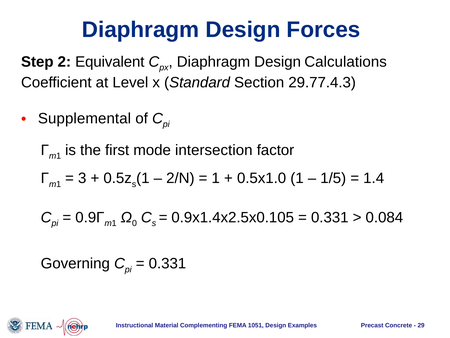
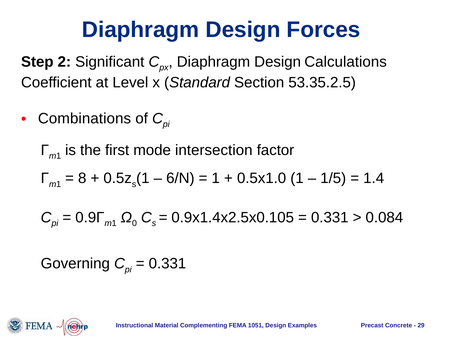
Equivalent: Equivalent -> Significant
29.77.4.3: 29.77.4.3 -> 53.35.2.5
Supplemental: Supplemental -> Combinations
3: 3 -> 8
2/N: 2/N -> 6/N
